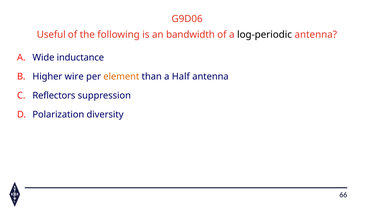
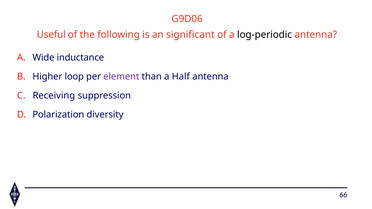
bandwidth: bandwidth -> significant
wire: wire -> loop
element colour: orange -> purple
Reflectors: Reflectors -> Receiving
